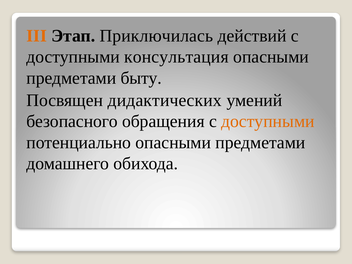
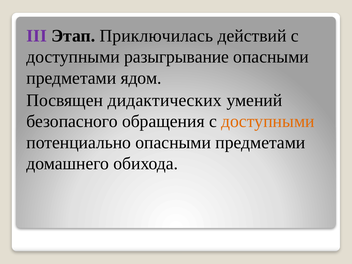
III colour: orange -> purple
консультация: консультация -> разыгрывание
быту: быту -> ядом
